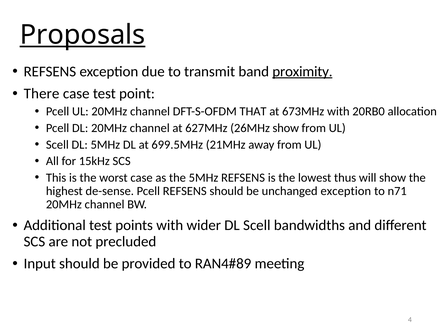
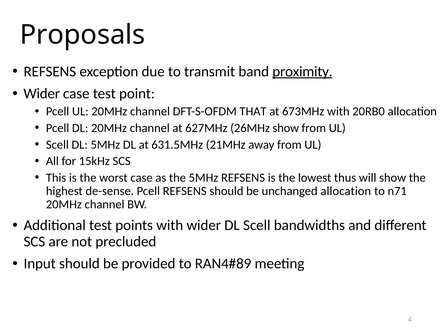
Proposals underline: present -> none
There at (42, 94): There -> Wider
699.5MHz: 699.5MHz -> 631.5MHz
unchanged exception: exception -> allocation
